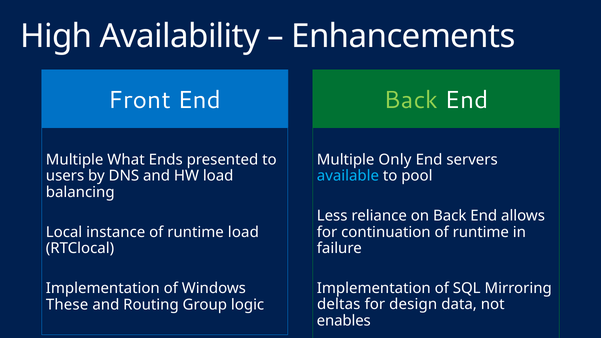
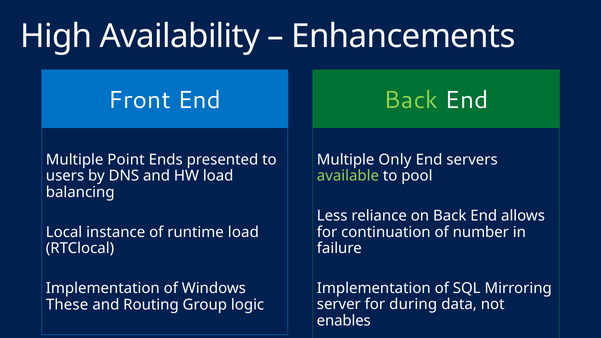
What: What -> Point
available colour: light blue -> light green
continuation of runtime: runtime -> number
deltas: deltas -> server
design: design -> during
